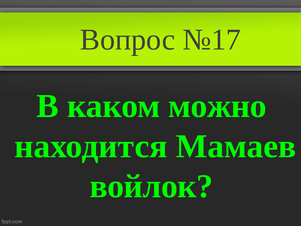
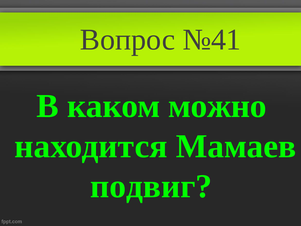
№17: №17 -> №41
войлок: войлок -> подвиг
